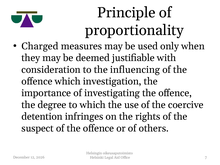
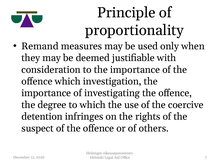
Charged: Charged -> Remand
to the influencing: influencing -> importance
